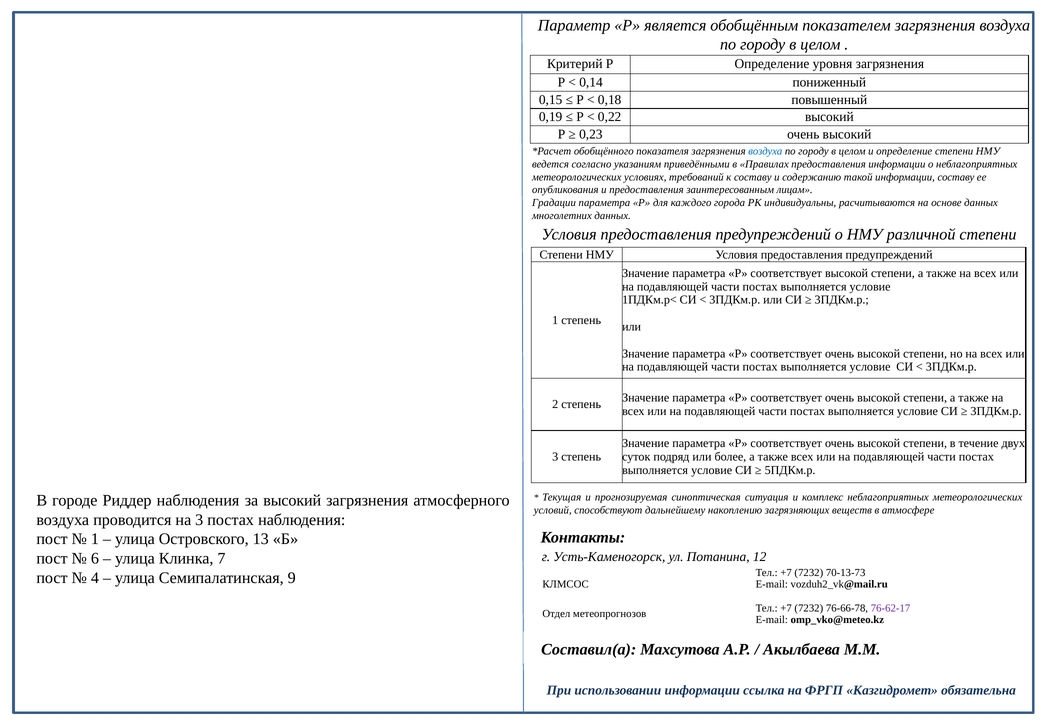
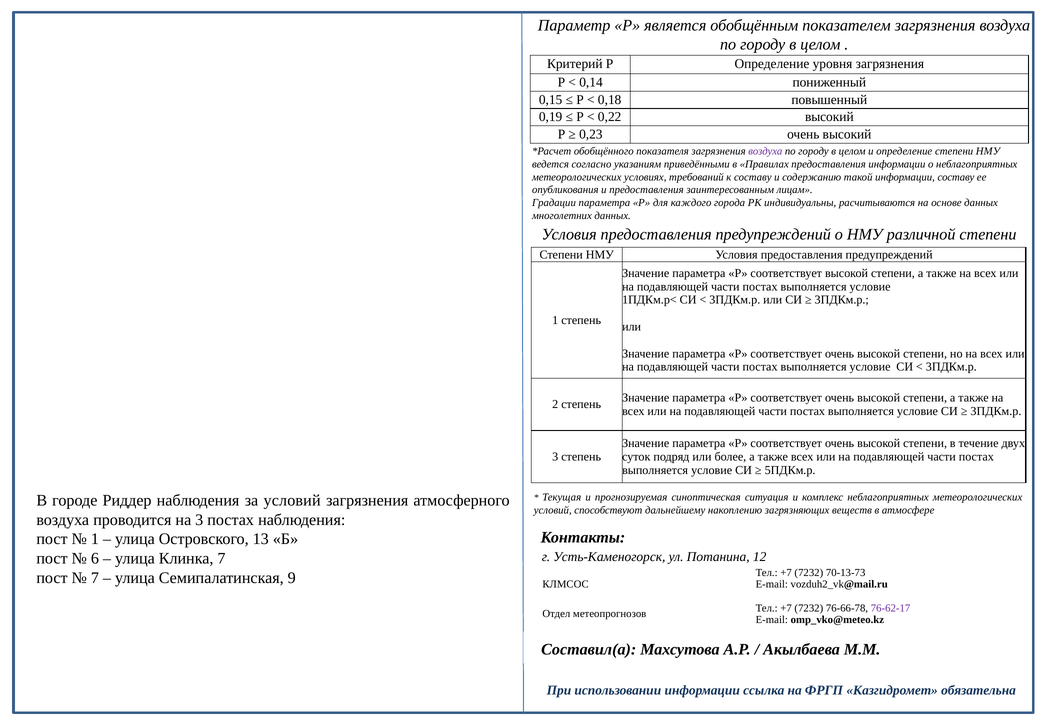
воздуха at (765, 151) colour: blue -> purple
за высокий: высокий -> условий
4 at (95, 578): 4 -> 7
